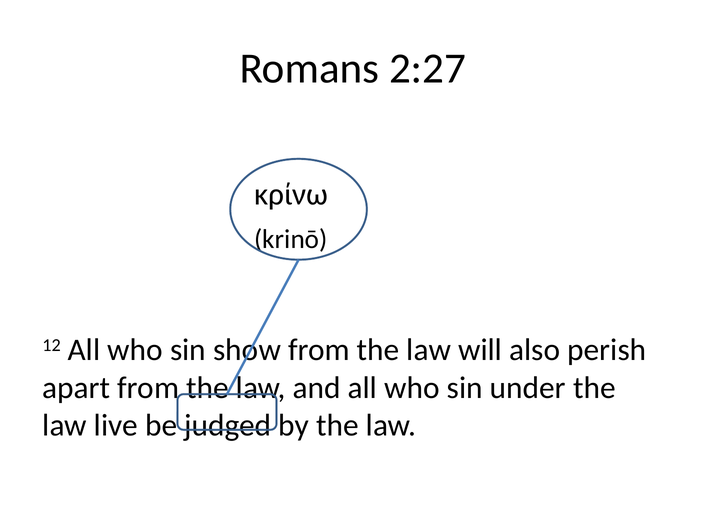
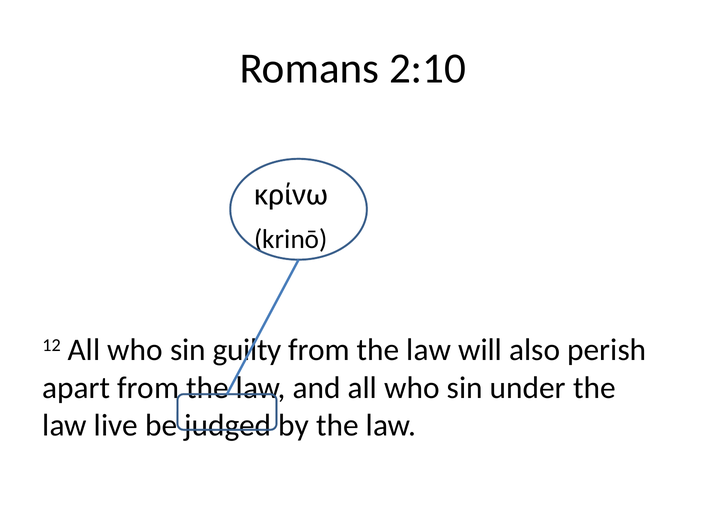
2:27: 2:27 -> 2:10
show: show -> guilty
